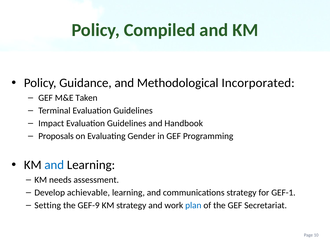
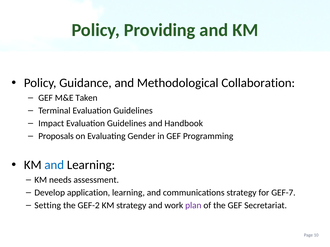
Compiled: Compiled -> Providing
Incorporated: Incorporated -> Collaboration
achievable: achievable -> application
GEF-1: GEF-1 -> GEF-7
GEF-9: GEF-9 -> GEF-2
plan colour: blue -> purple
